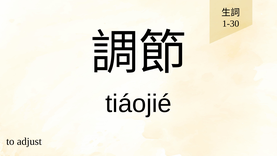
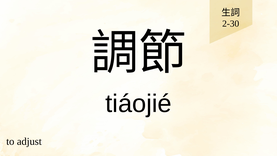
1-30: 1-30 -> 2-30
